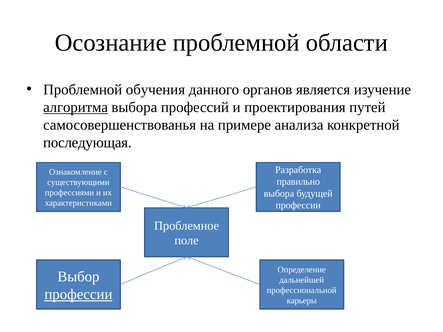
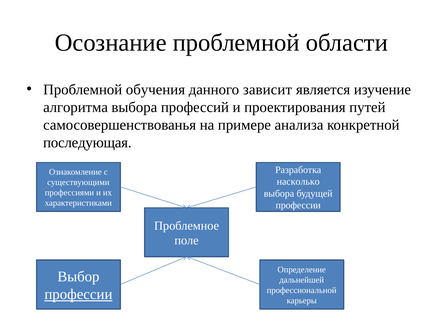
органов: органов -> зависит
алгоритма underline: present -> none
правильно: правильно -> насколько
